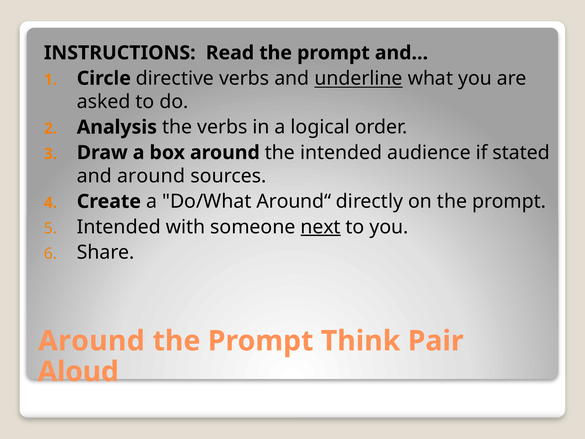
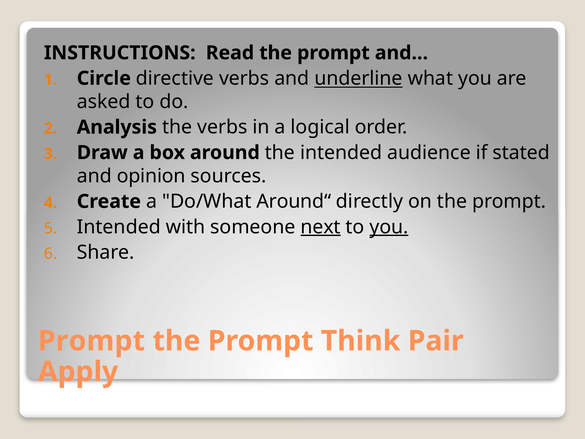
and around: around -> opinion
you at (389, 227) underline: none -> present
Around at (91, 341): Around -> Prompt
Aloud: Aloud -> Apply
